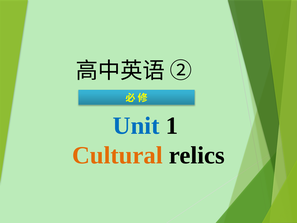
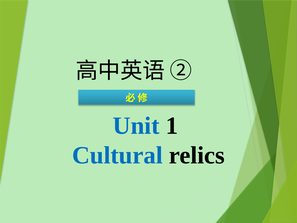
Cultural colour: orange -> blue
